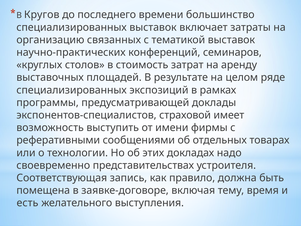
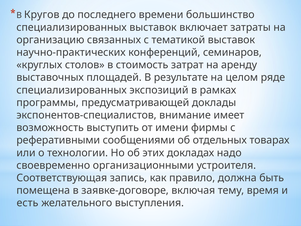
страховой: страховой -> внимание
представительствах: представительствах -> организационными
